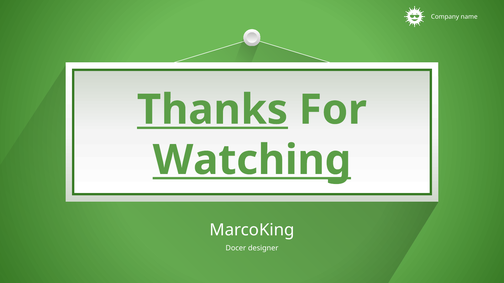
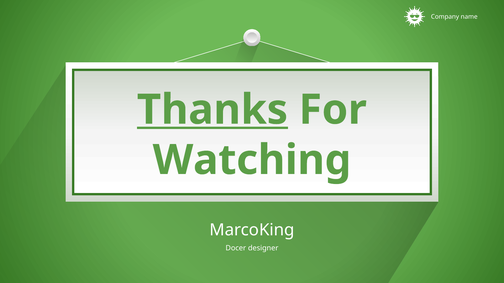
Watching underline: present -> none
